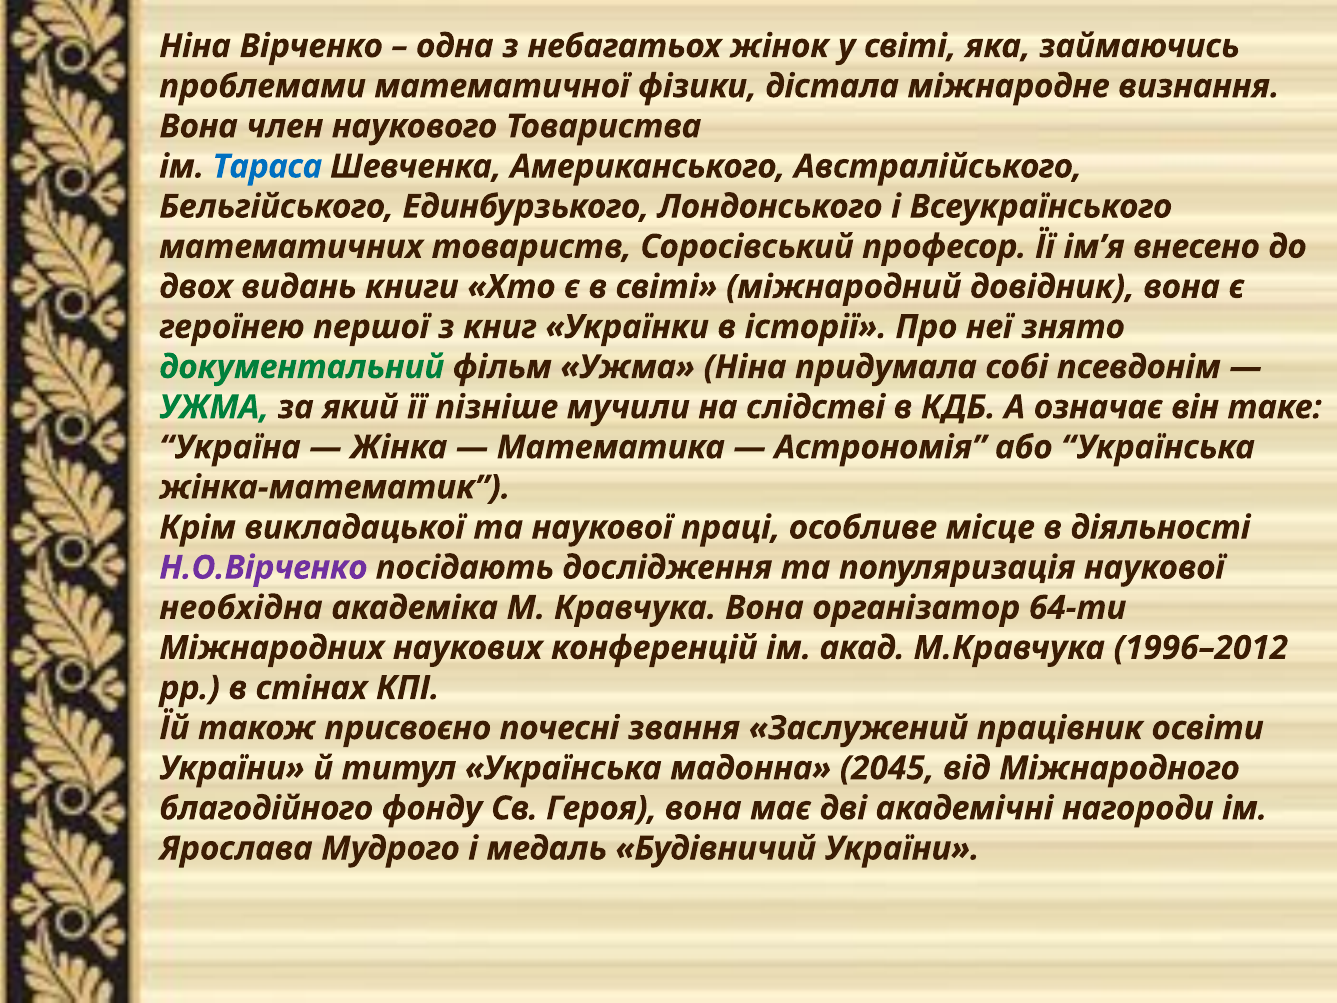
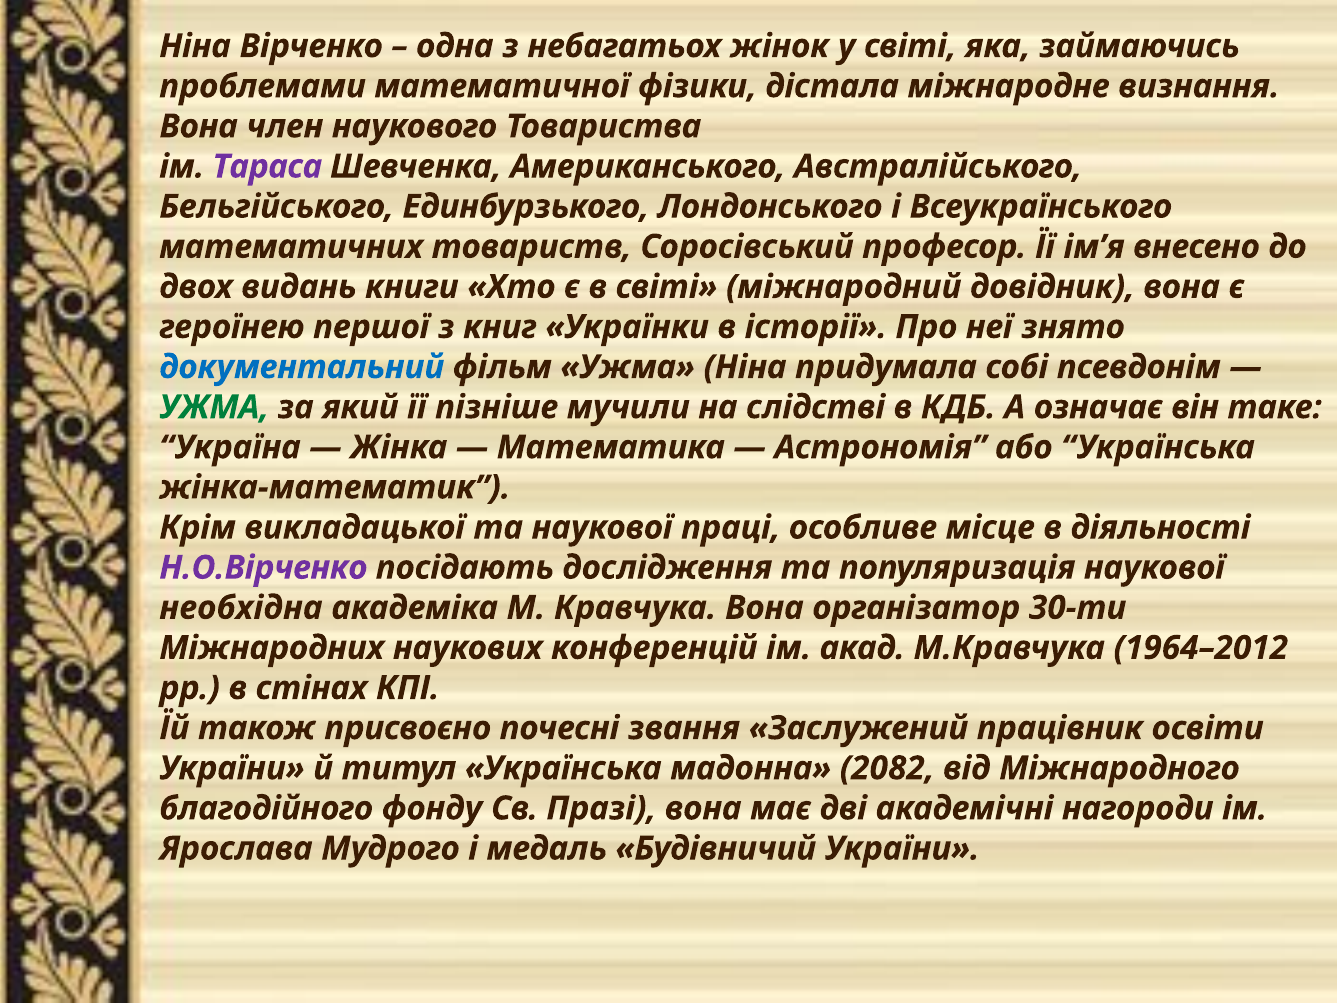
Тараса colour: blue -> purple
документальний colour: green -> blue
64-ти: 64-ти -> 30-ти
1996–2012: 1996–2012 -> 1964–2012
2045: 2045 -> 2082
Героя: Героя -> Празі
